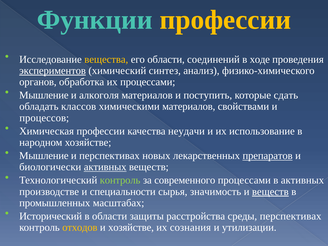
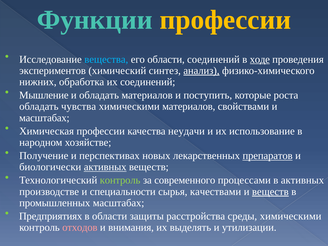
вещества colour: yellow -> light blue
ходе underline: none -> present
экспериментов underline: present -> none
анализ underline: none -> present
органов: органов -> нижних
их процессами: процессами -> соединений
и алкоголя: алкоголя -> обладать
сдать: сдать -> роста
классов: классов -> чувства
процессов at (44, 118): процессов -> масштабах
Мышление at (44, 156): Мышление -> Получение
значимость: значимость -> качествами
Исторический: Исторический -> Предприятиях
среды перспективах: перспективах -> химическими
отходов colour: yellow -> pink
и хозяйстве: хозяйстве -> внимания
сознания: сознания -> выделять
